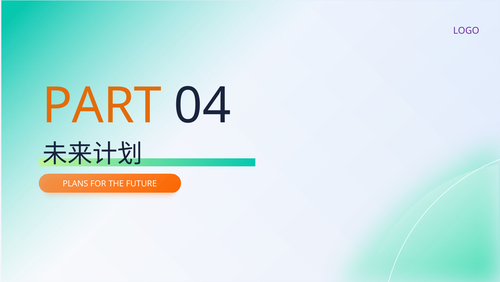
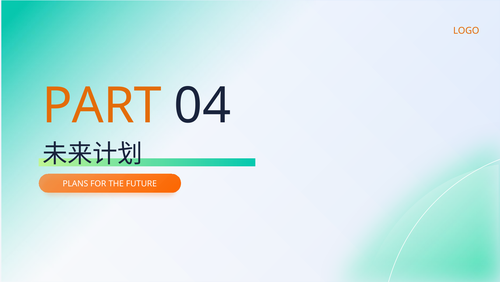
LOGO colour: purple -> orange
